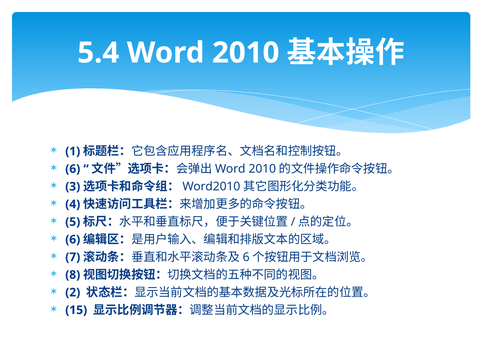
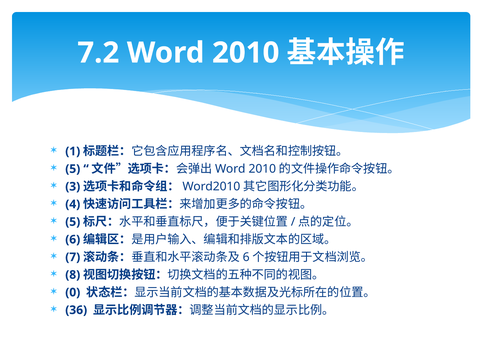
5.4: 5.4 -> 7.2
6 at (73, 169): 6 -> 5
2: 2 -> 0
15: 15 -> 36
